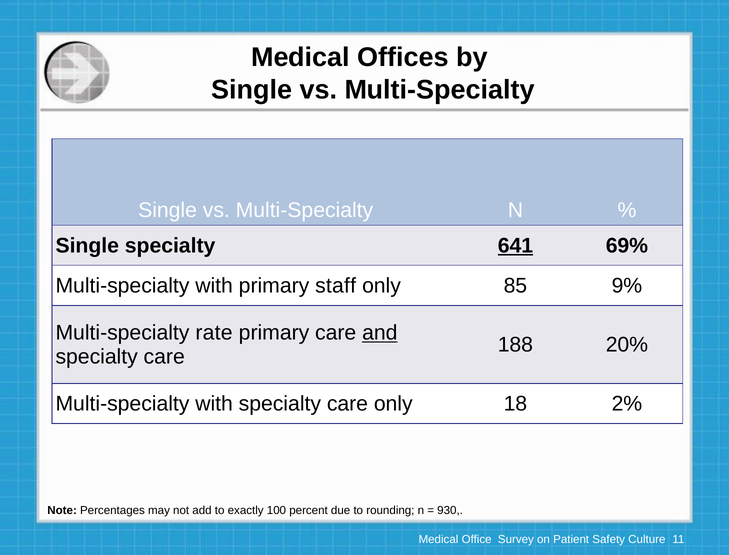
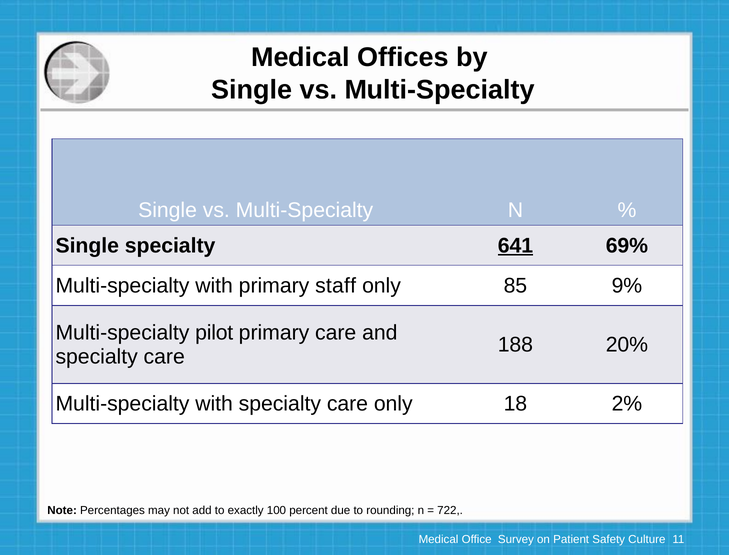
rate: rate -> pilot
and underline: present -> none
930: 930 -> 722
